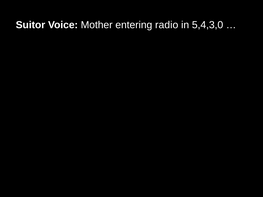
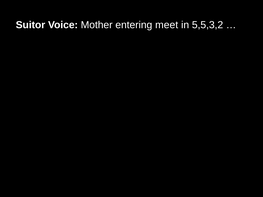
radio: radio -> meet
5,4,3,0: 5,4,3,0 -> 5,5,3,2
